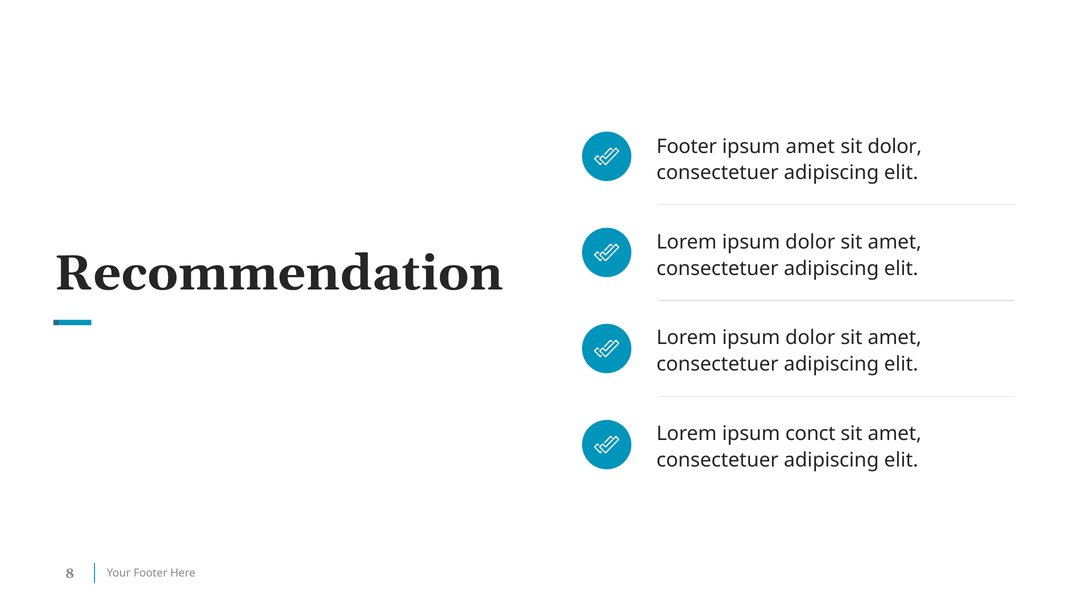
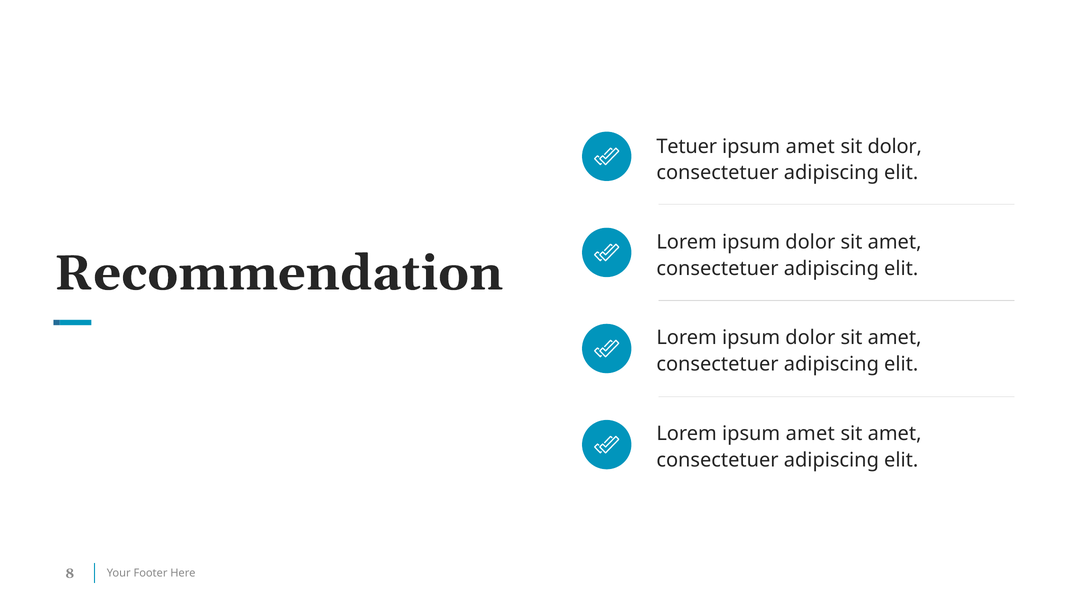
Footer at (687, 146): Footer -> Tetuer
Lorem ipsum conct: conct -> amet
